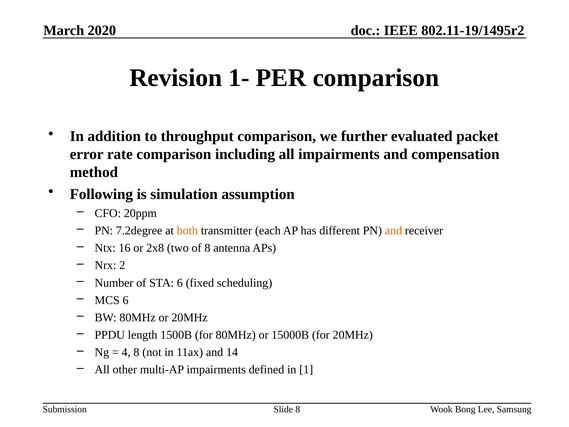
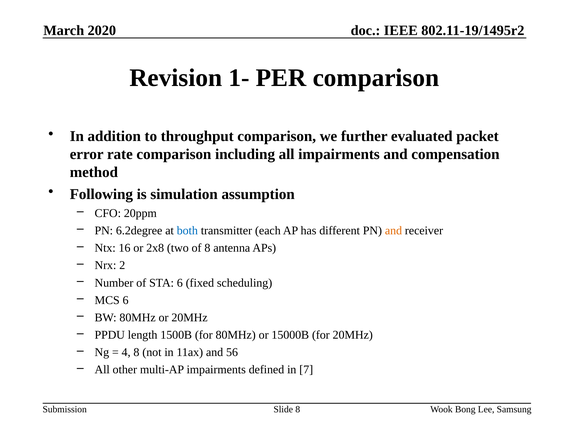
7.2degree: 7.2degree -> 6.2degree
both colour: orange -> blue
14: 14 -> 56
1: 1 -> 7
